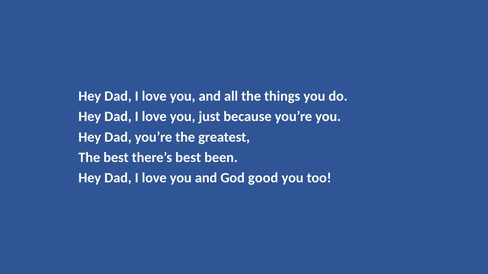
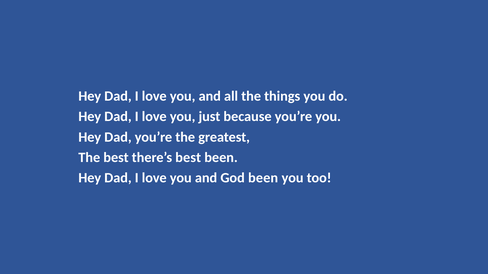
God good: good -> been
